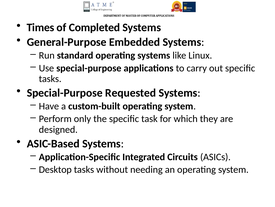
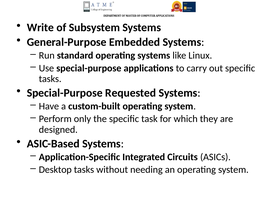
Times: Times -> Write
Completed: Completed -> Subsystem
